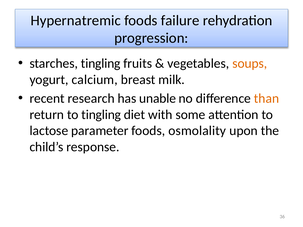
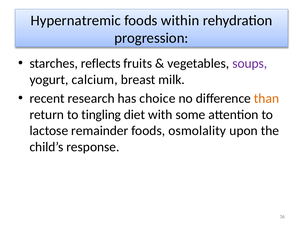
failure: failure -> within
starches tingling: tingling -> reflects
soups colour: orange -> purple
unable: unable -> choice
parameter: parameter -> remainder
